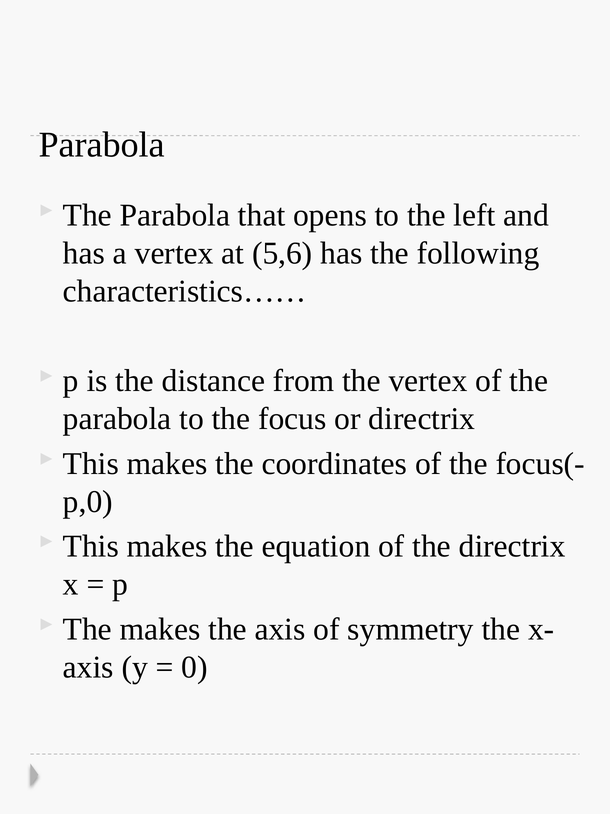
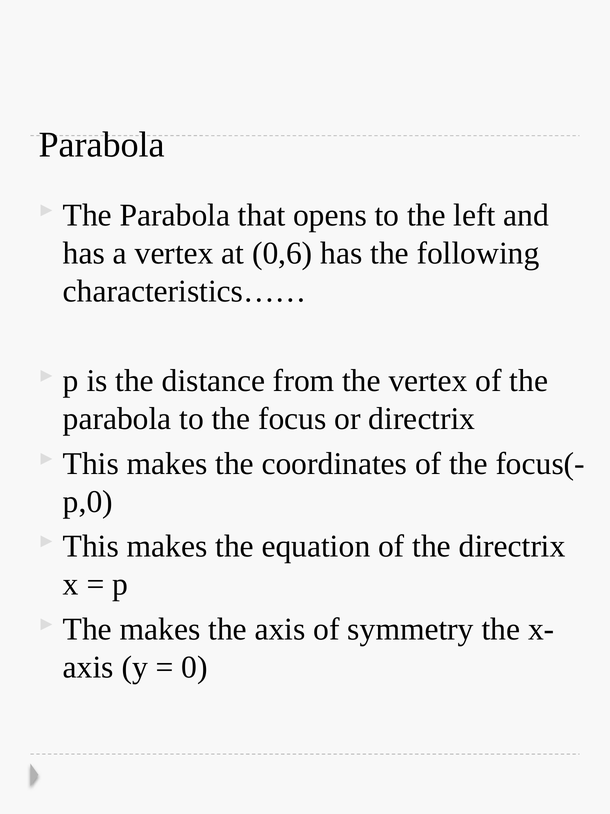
5,6: 5,6 -> 0,6
